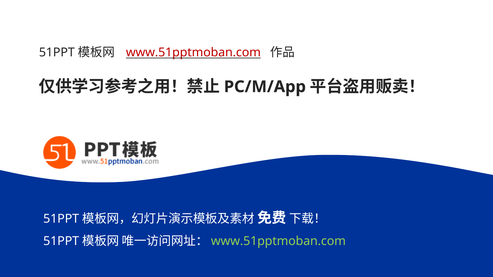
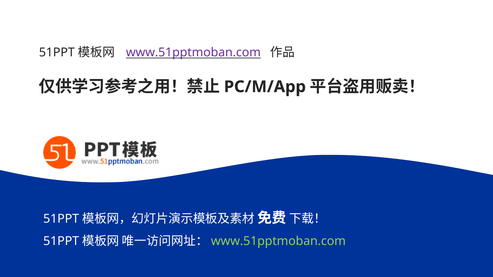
www.51pptmoban.com at (193, 52) colour: red -> purple
